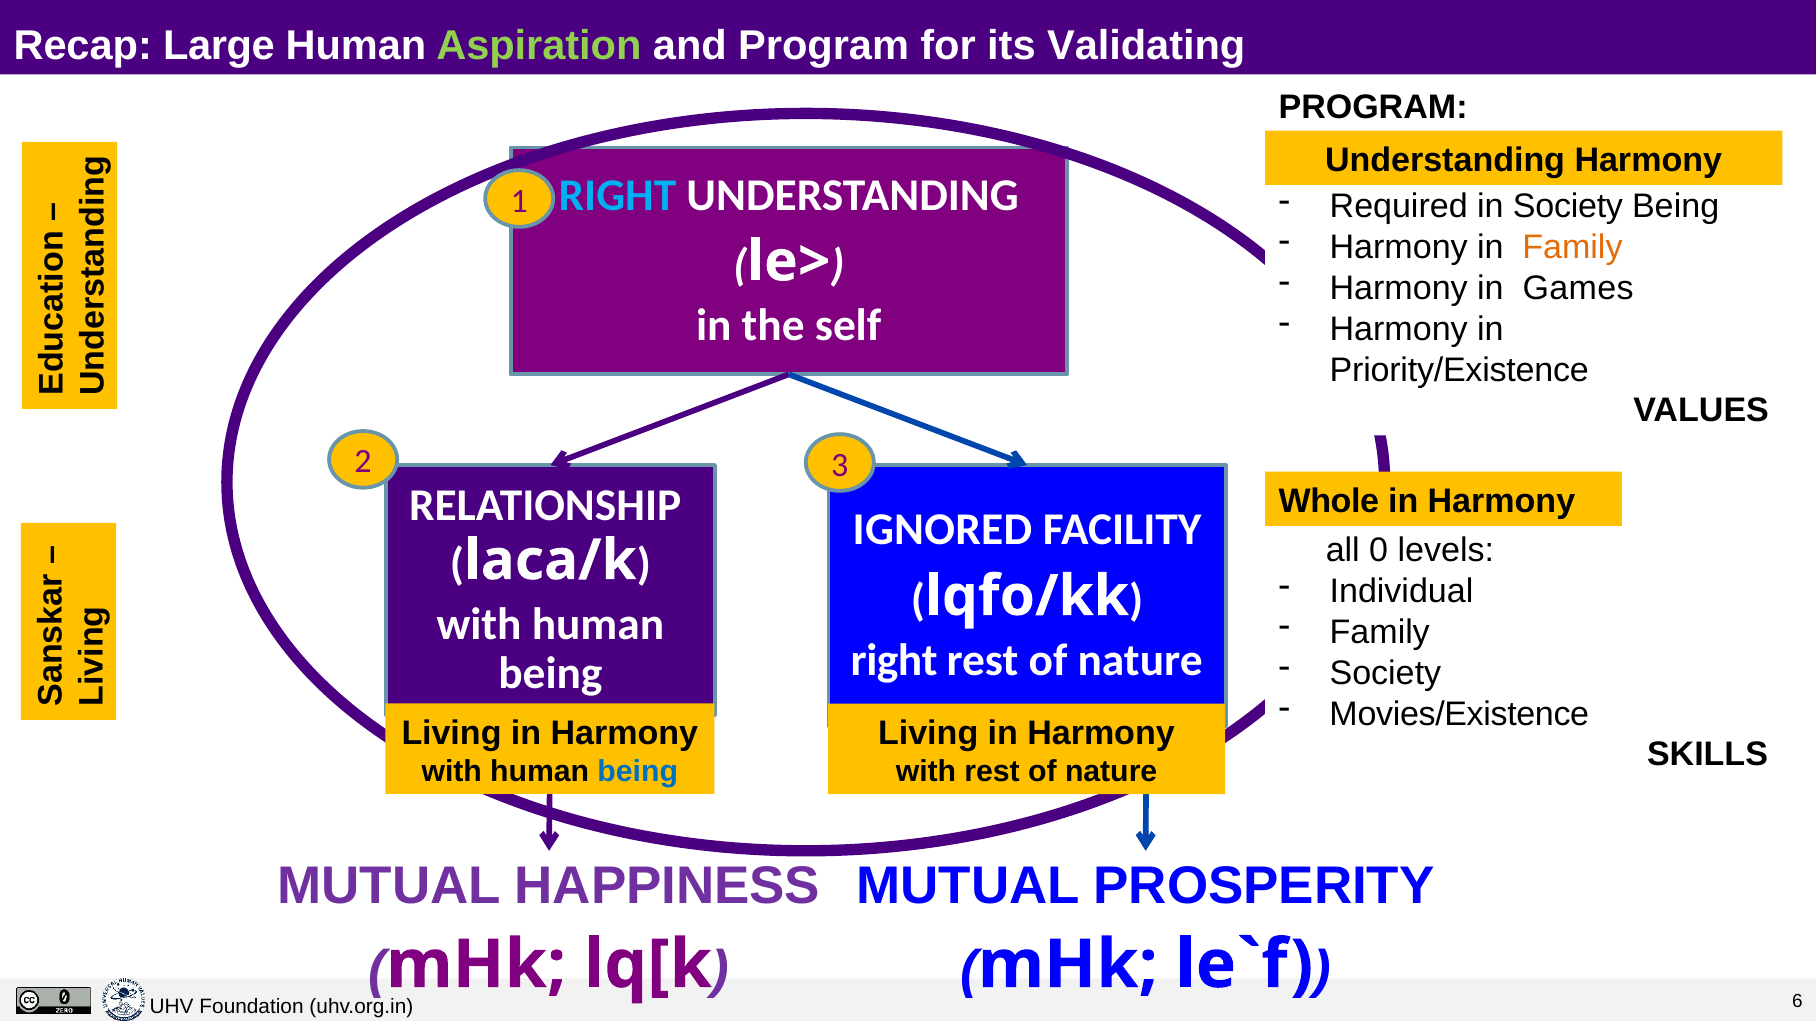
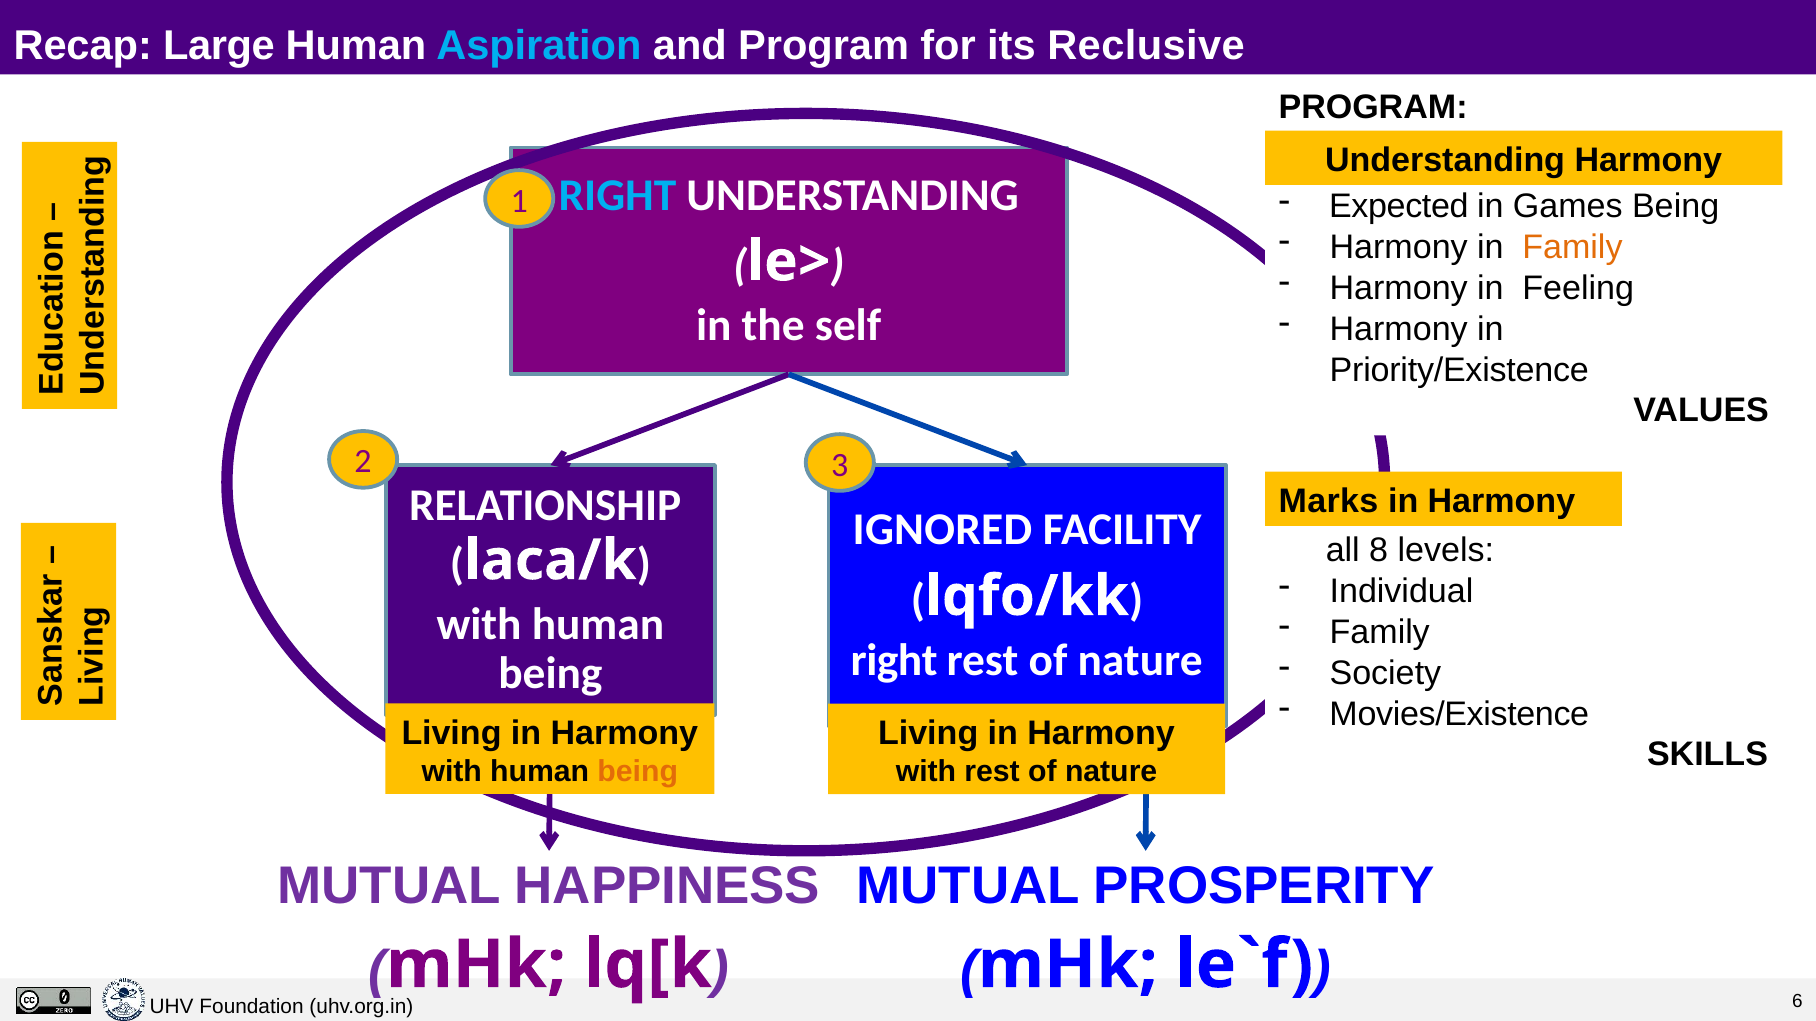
Aspiration colour: light green -> light blue
Validating: Validating -> Reclusive
Required: Required -> Expected
in Society: Society -> Games
Games: Games -> Feeling
Whole: Whole -> Marks
0: 0 -> 8
being at (638, 771) colour: blue -> orange
